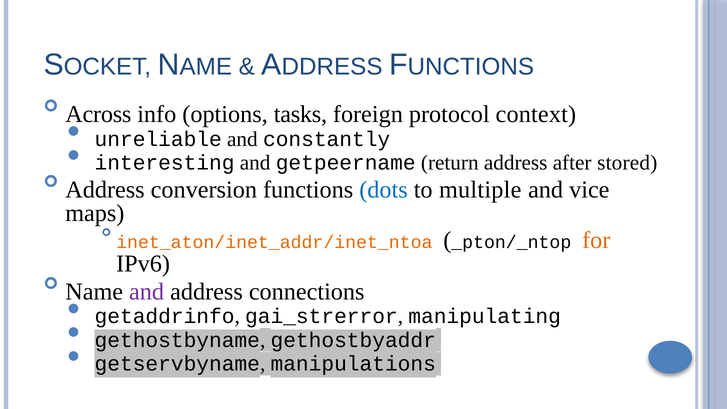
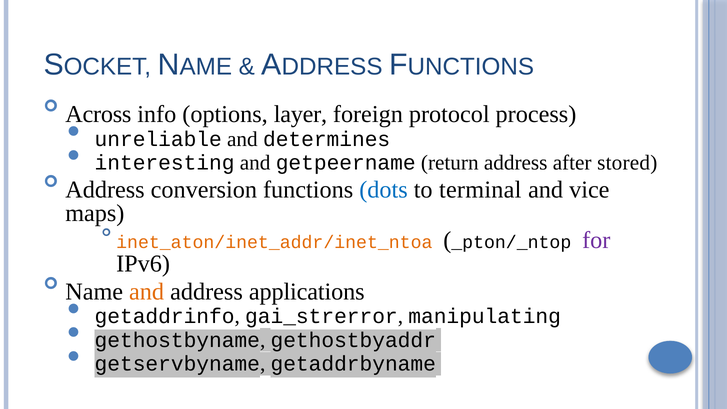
tasks: tasks -> layer
context: context -> process
constantly: constantly -> determines
multiple: multiple -> terminal
for colour: orange -> purple
and at (147, 292) colour: purple -> orange
connections: connections -> applications
manipulations: manipulations -> getaddrbyname
